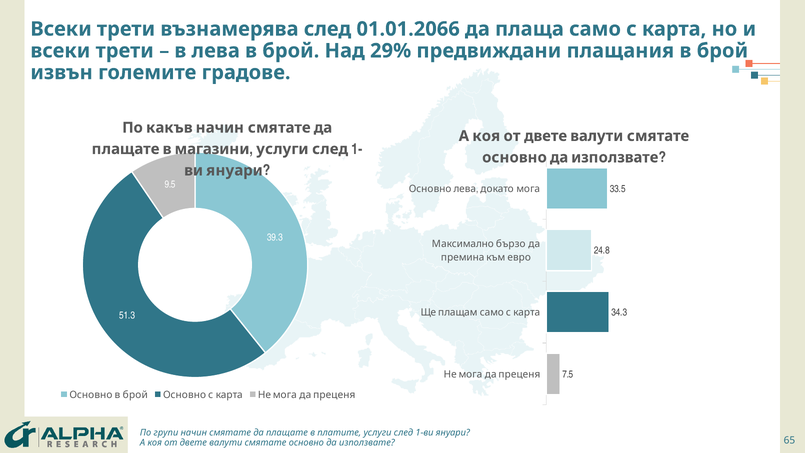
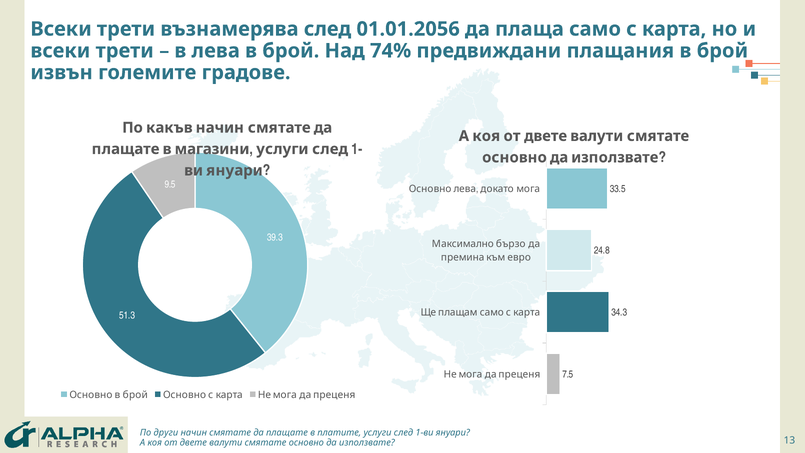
01.01.2066: 01.01.2066 -> 01.01.2056
29%: 29% -> 74%
групи: групи -> други
65: 65 -> 13
